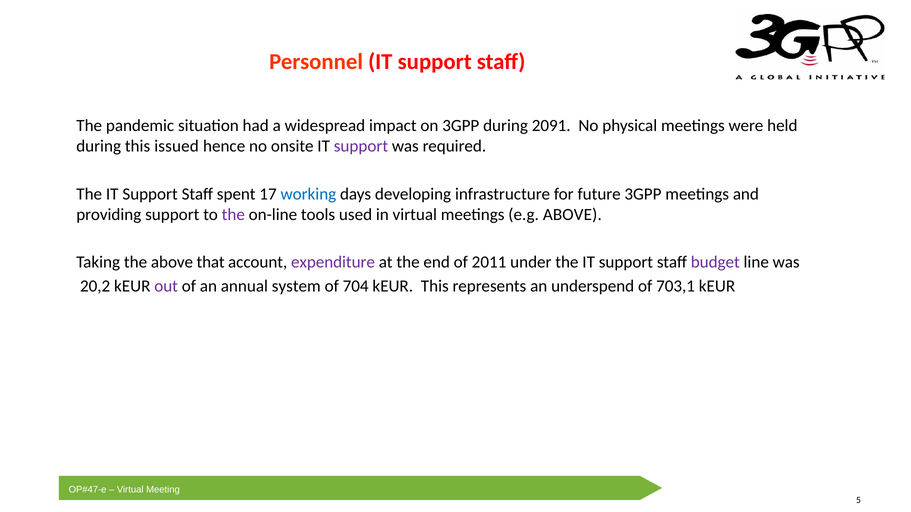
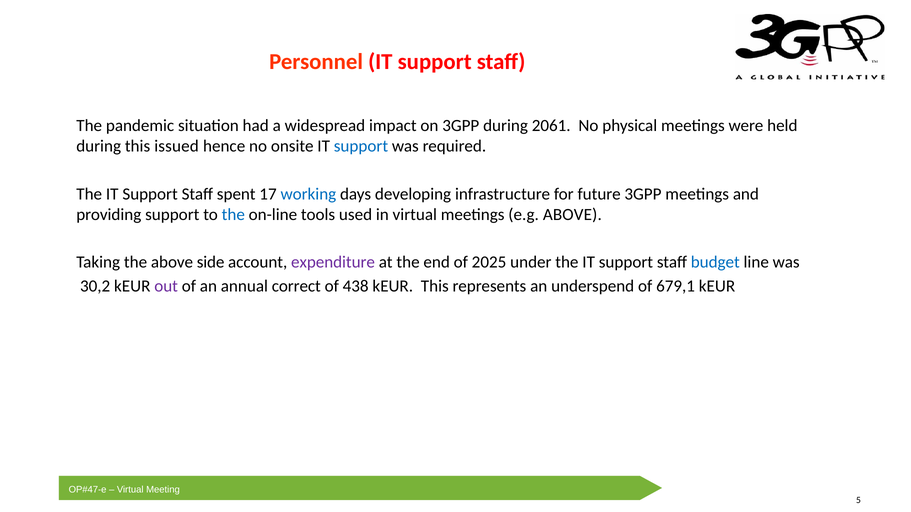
2091: 2091 -> 2061
support at (361, 146) colour: purple -> blue
the at (233, 215) colour: purple -> blue
that: that -> side
2011: 2011 -> 2025
budget colour: purple -> blue
20,2: 20,2 -> 30,2
system: system -> correct
704: 704 -> 438
703,1: 703,1 -> 679,1
